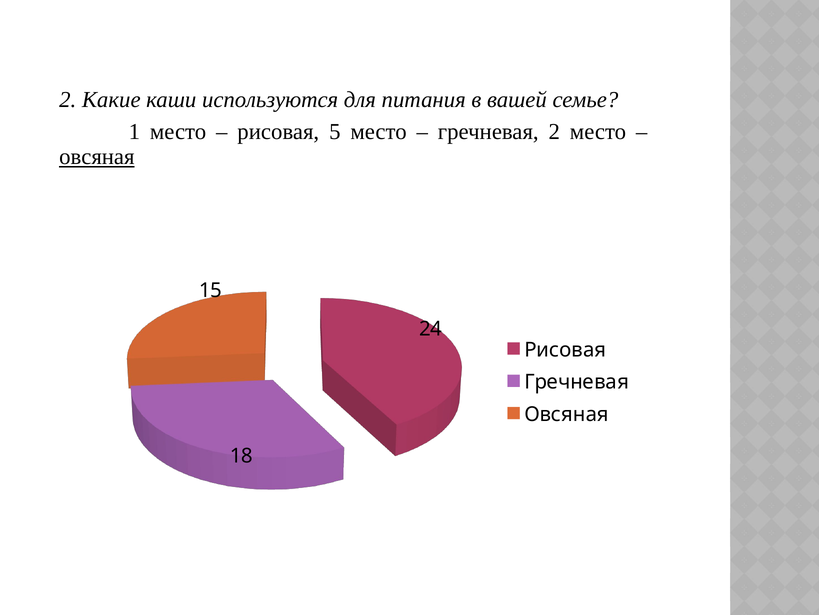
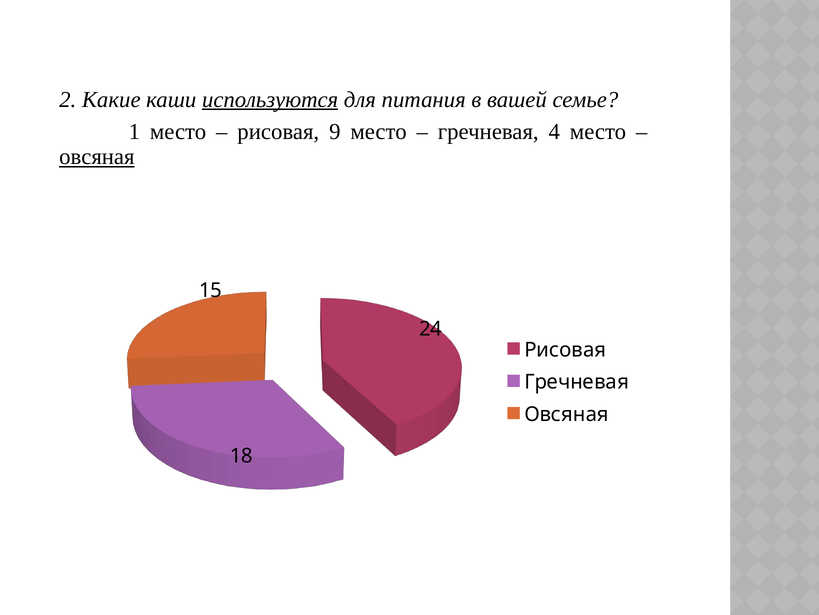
используются underline: none -> present
5: 5 -> 9
гречневая 2: 2 -> 4
